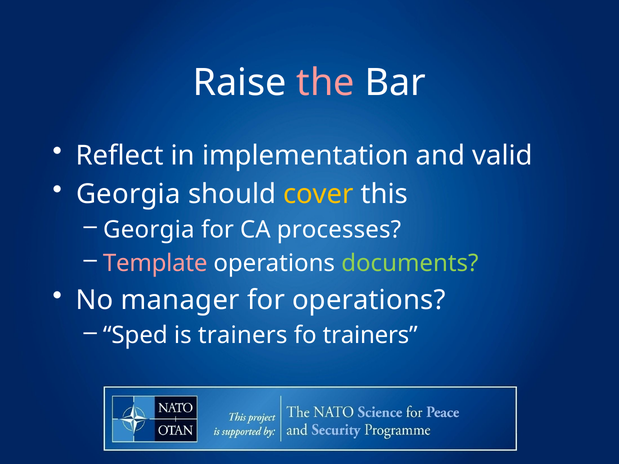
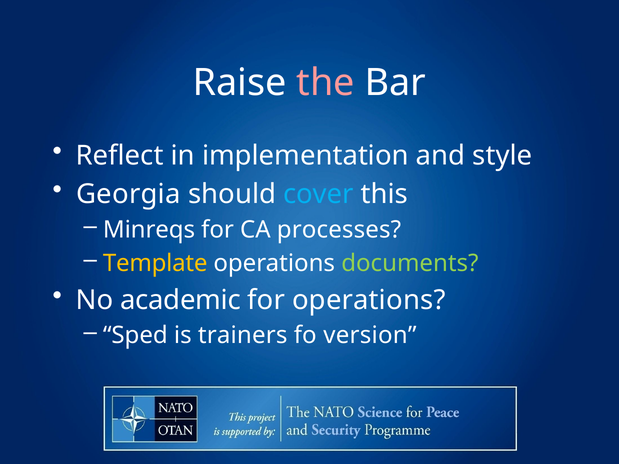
valid: valid -> style
cover colour: yellow -> light blue
Georgia at (149, 230): Georgia -> Minreqs
Template colour: pink -> yellow
manager: manager -> academic
fo trainers: trainers -> version
